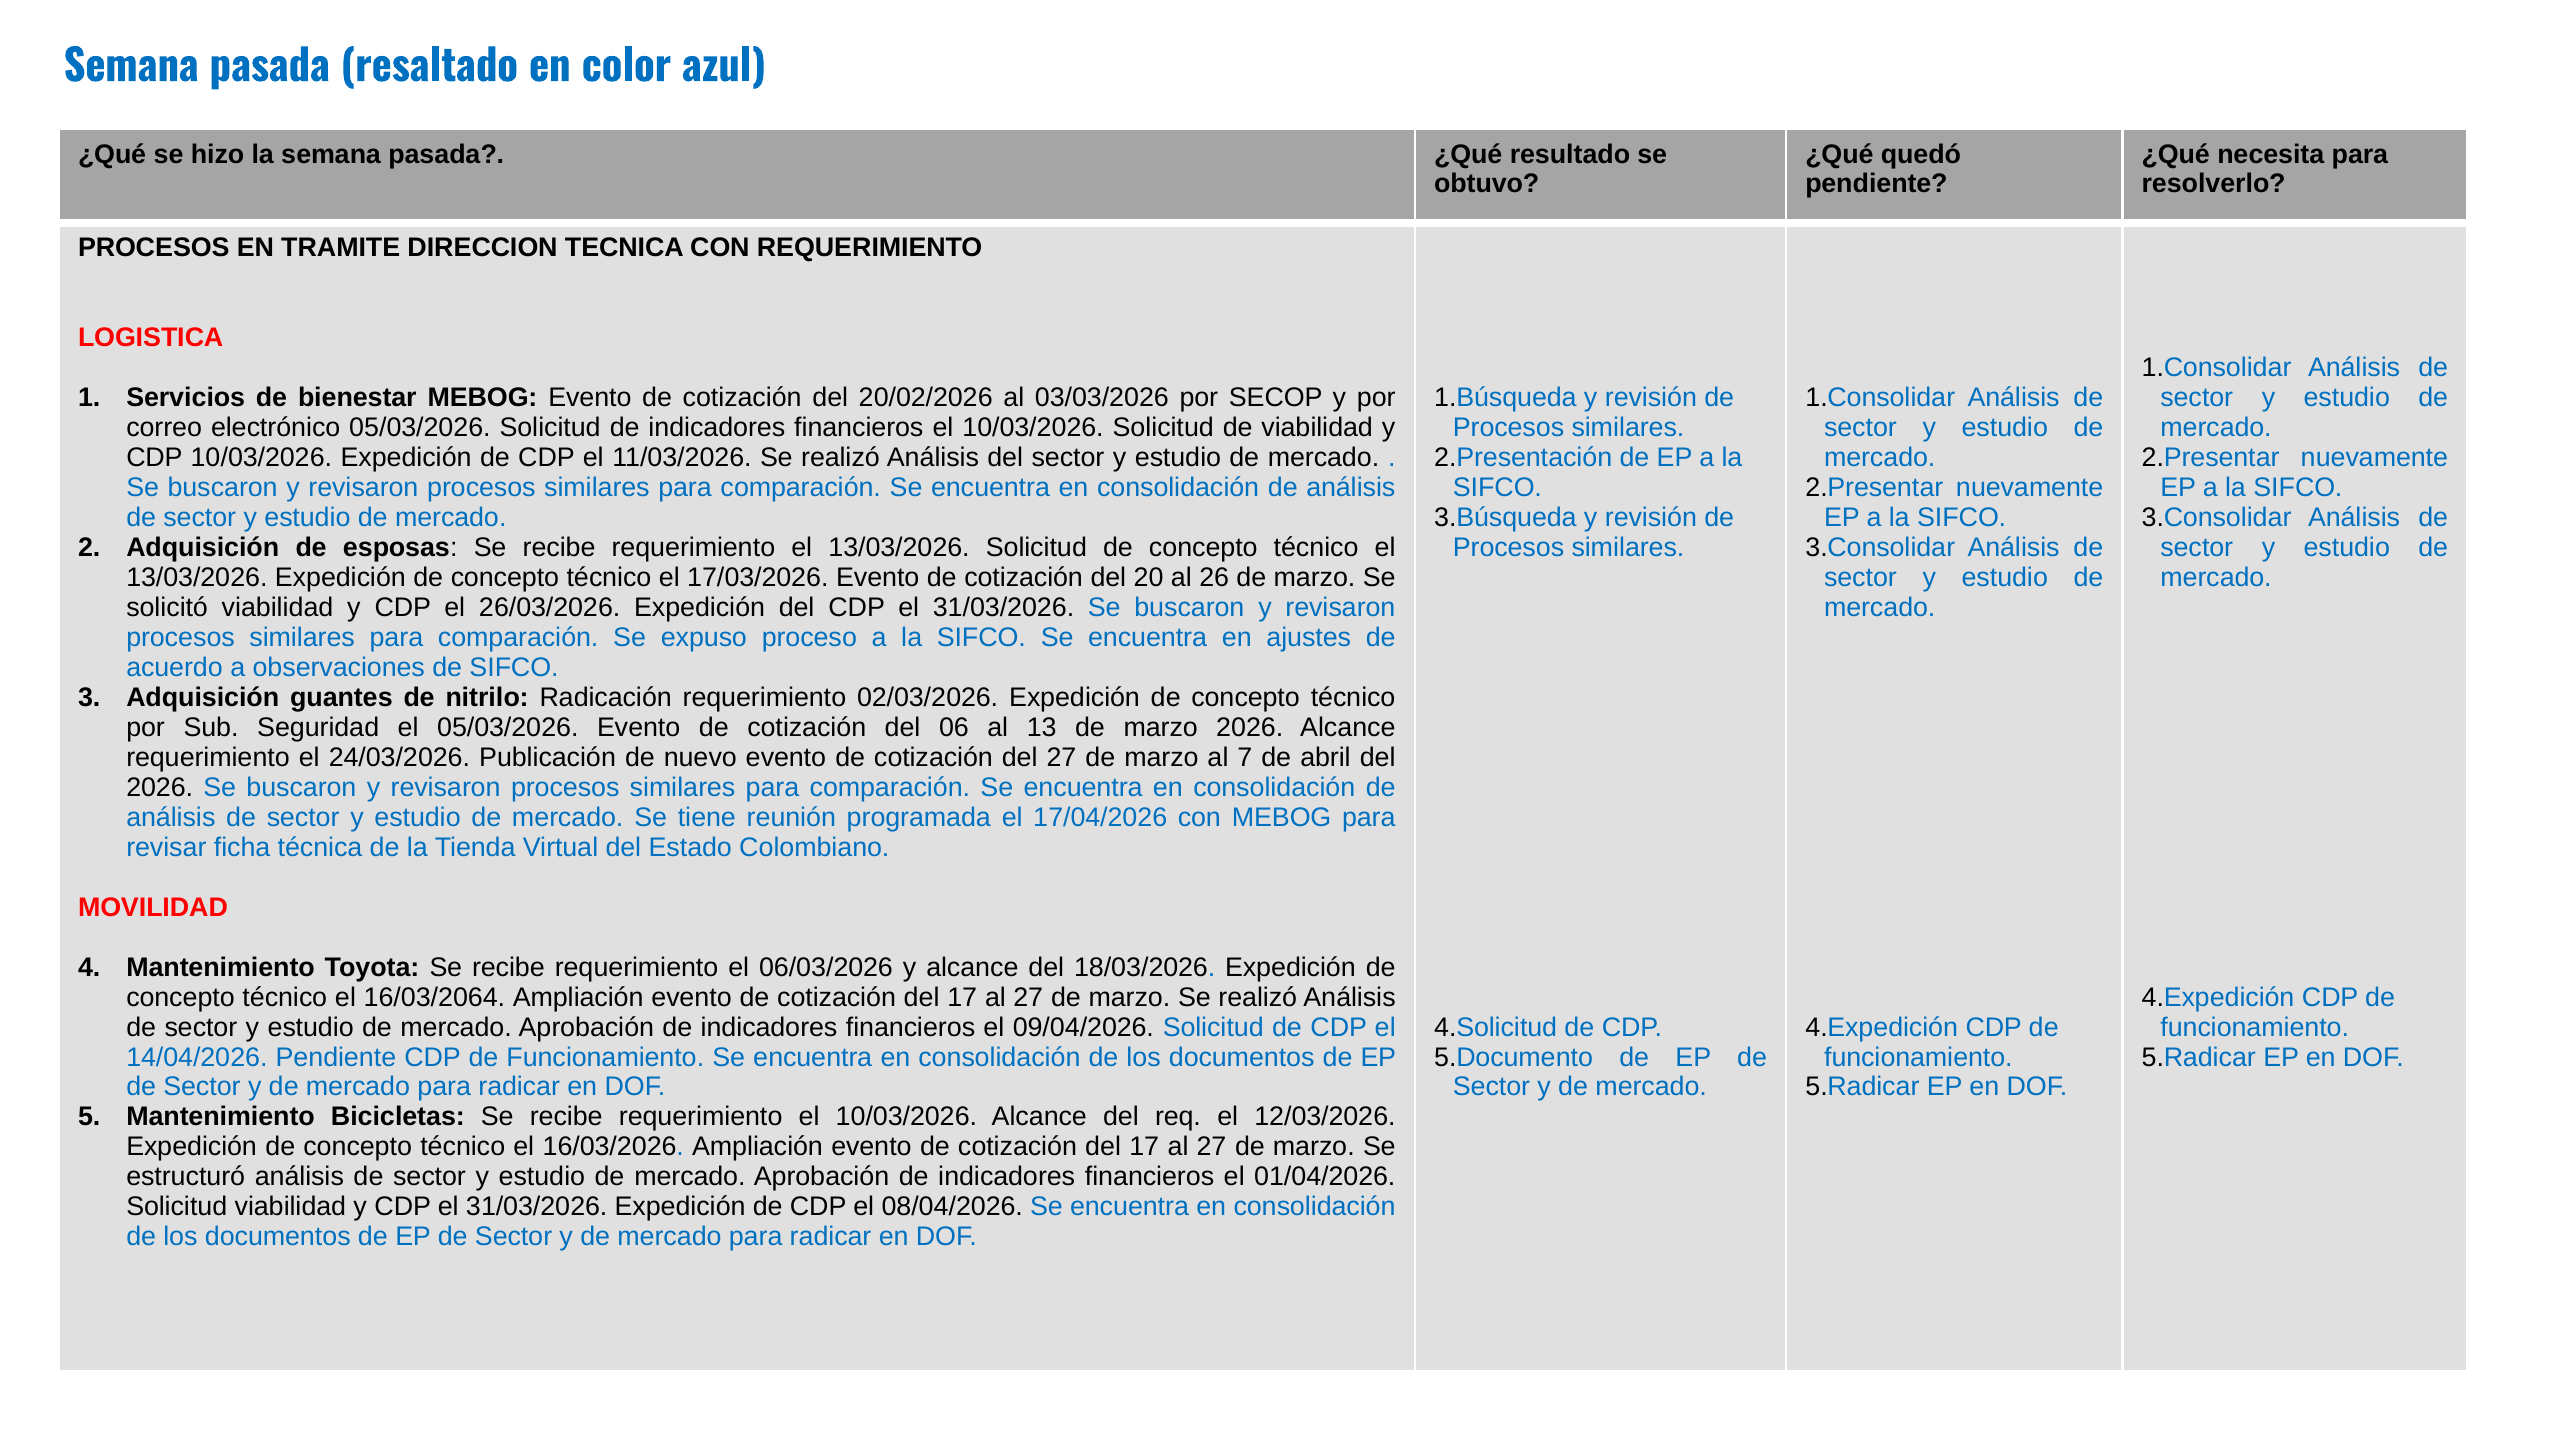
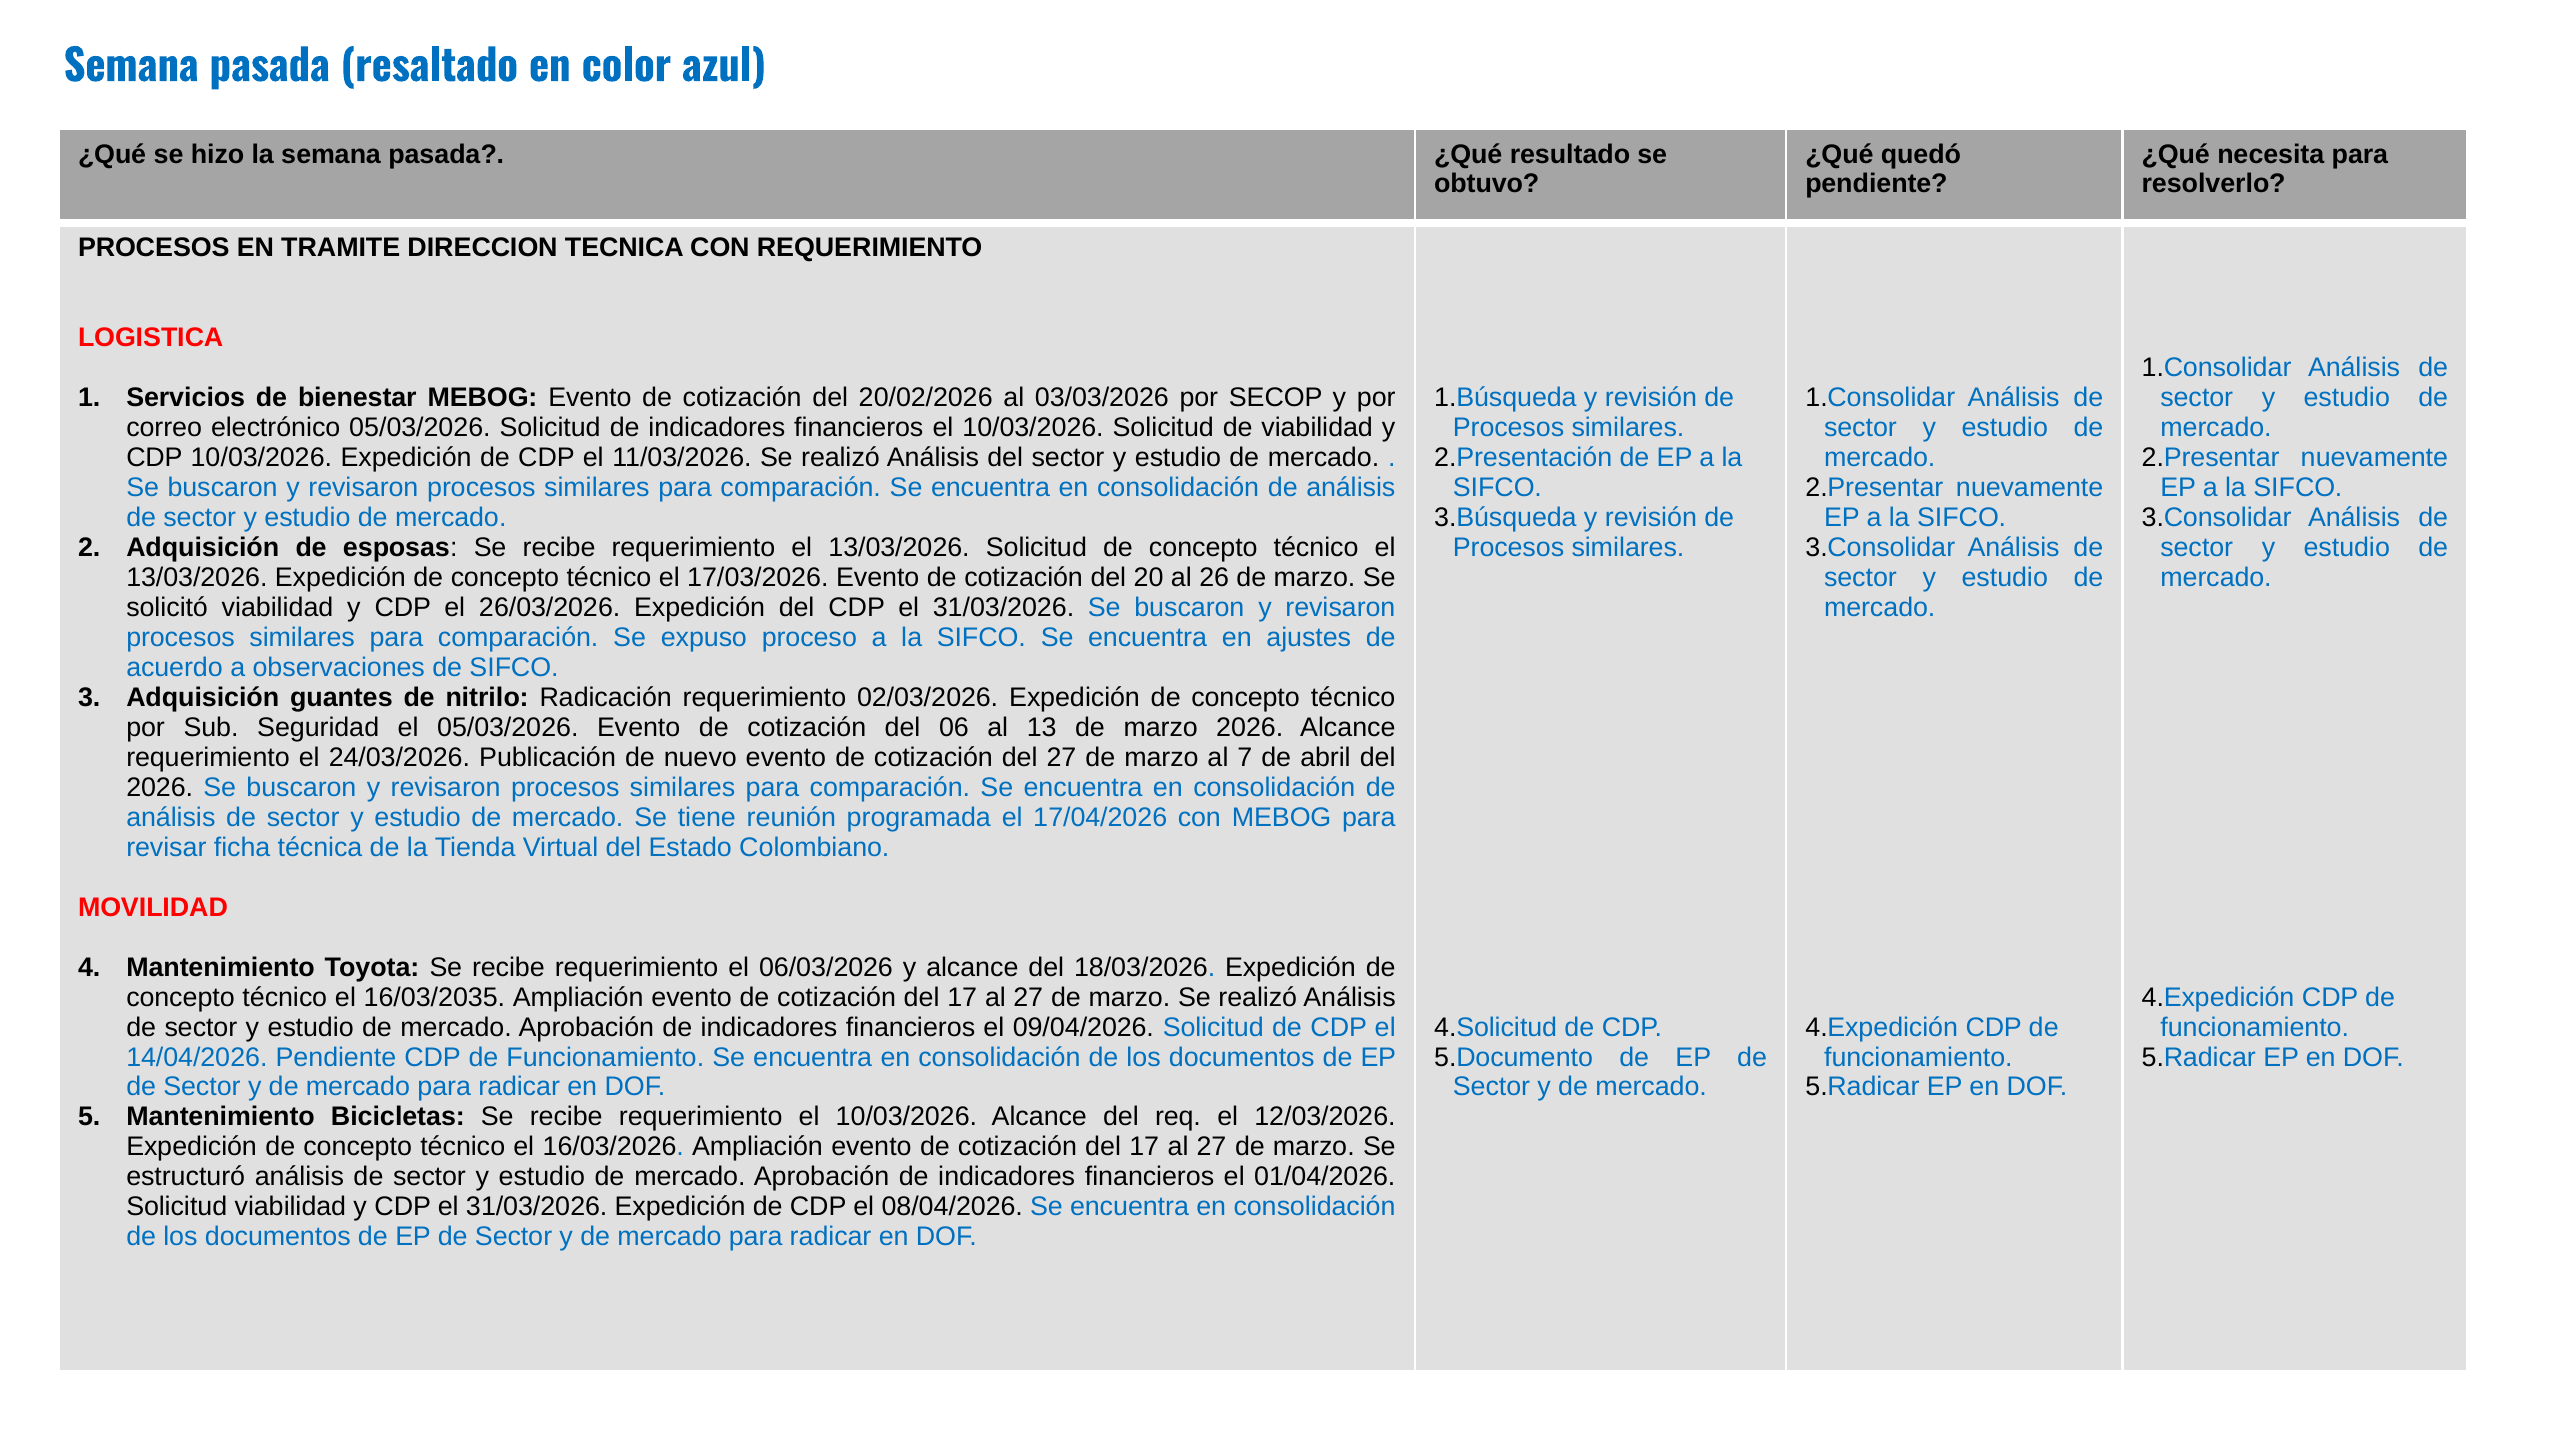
16/03/2064: 16/03/2064 -> 16/03/2035
